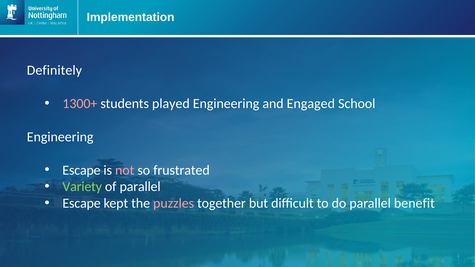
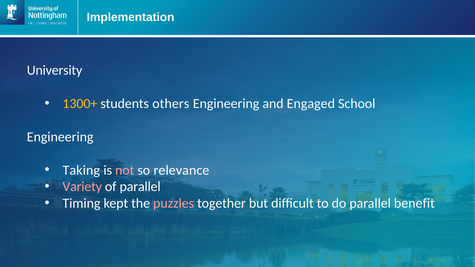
Definitely: Definitely -> University
1300+ colour: pink -> yellow
played: played -> others
Escape at (81, 170): Escape -> Taking
frustrated: frustrated -> relevance
Variety colour: light green -> pink
Escape at (82, 204): Escape -> Timing
